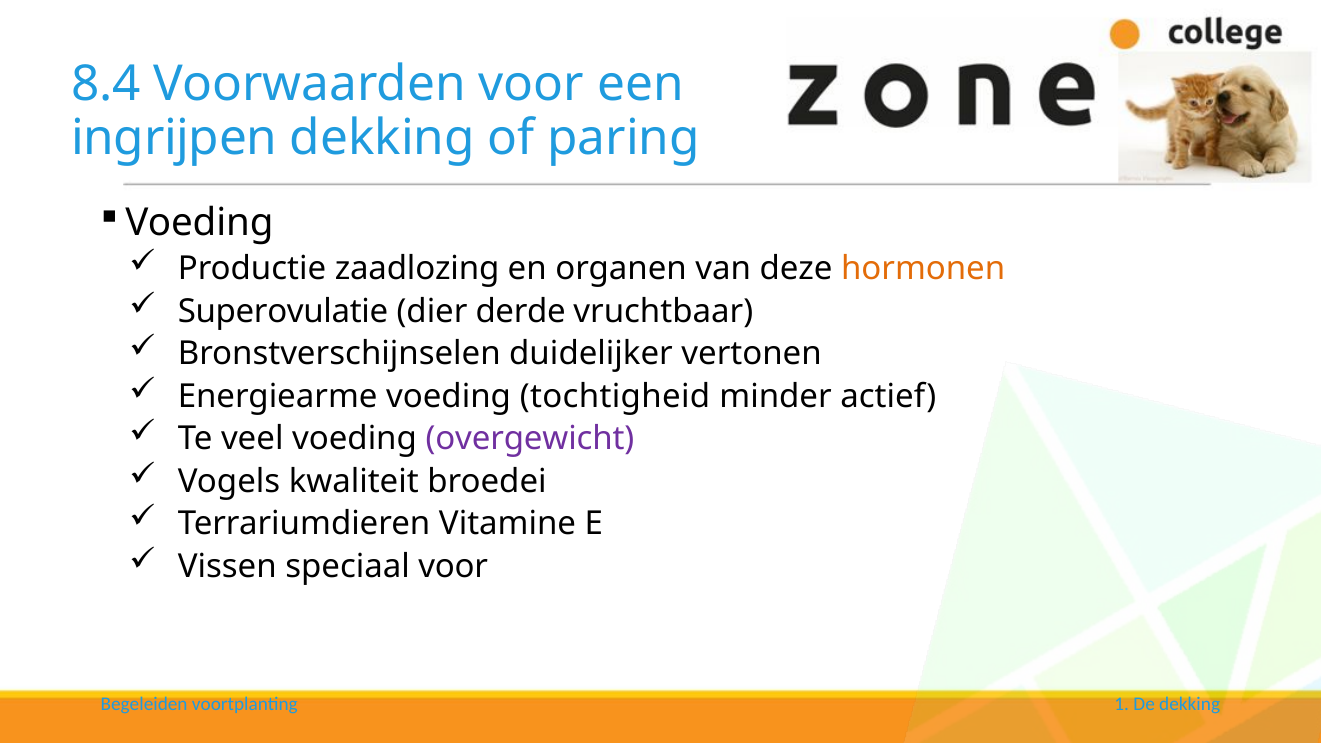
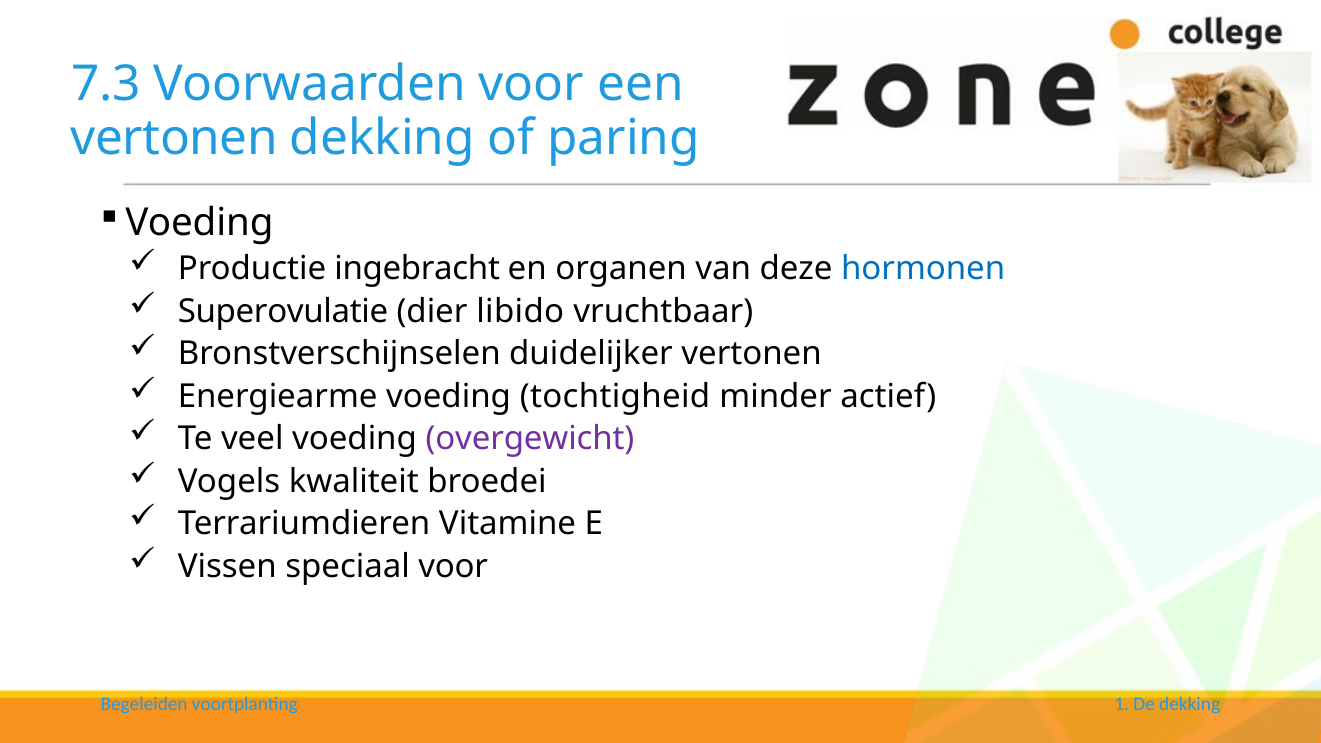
8.4: 8.4 -> 7.3
ingrijpen at (174, 138): ingrijpen -> vertonen
zaadlozing: zaadlozing -> ingebracht
hormonen colour: orange -> blue
derde: derde -> libido
